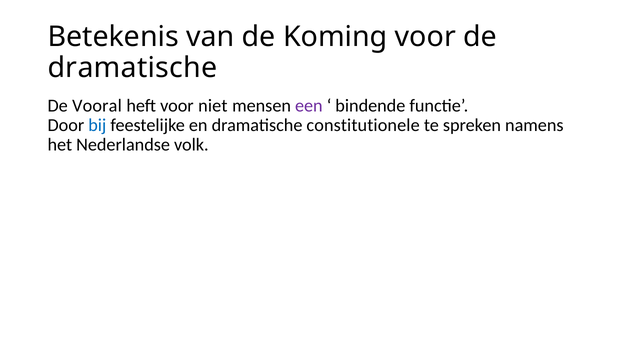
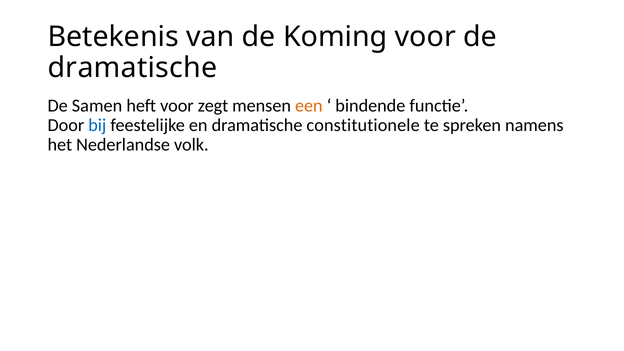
Vooral: Vooral -> Samen
niet: niet -> zegt
een colour: purple -> orange
